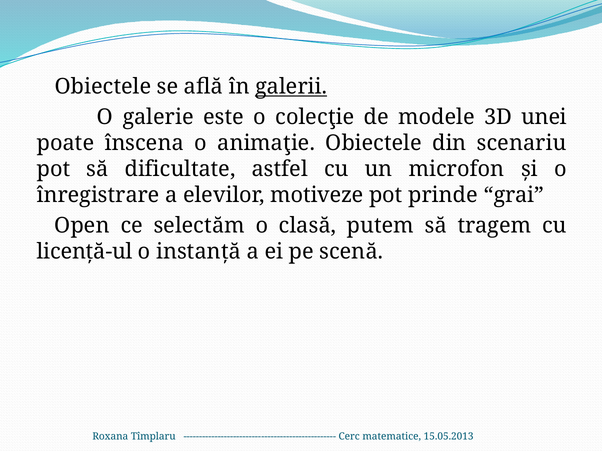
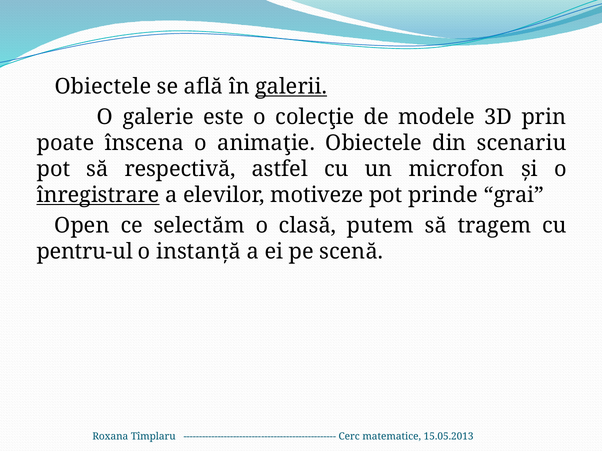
unei: unei -> prin
dificultate: dificultate -> respectivă
înregistrare underline: none -> present
licenţă-ul: licenţă-ul -> pentru-ul
